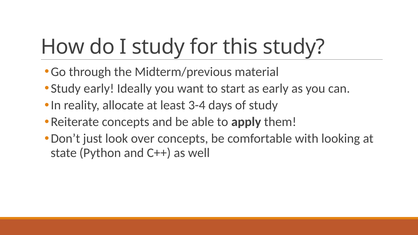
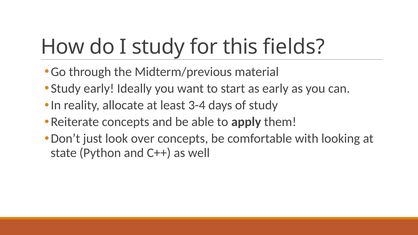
this study: study -> fields
